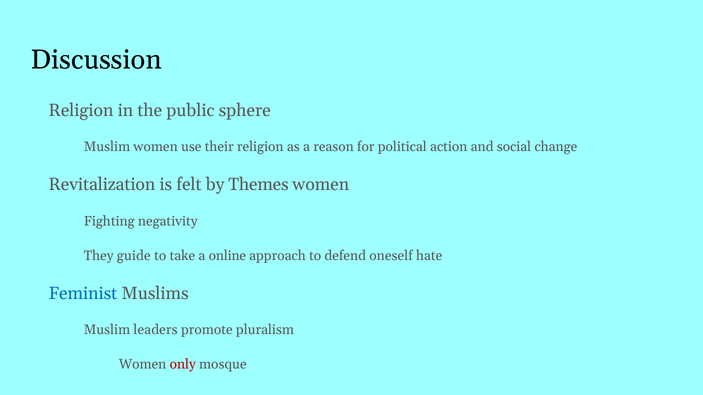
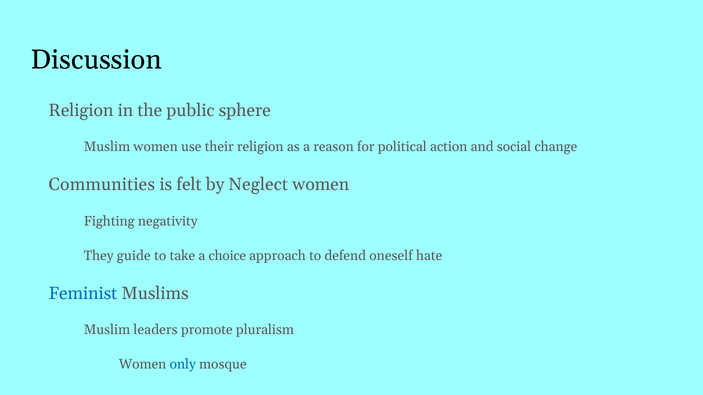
Revitalization: Revitalization -> Communities
Themes: Themes -> Neglect
online: online -> choice
only colour: red -> blue
